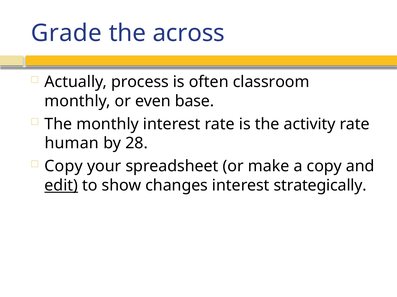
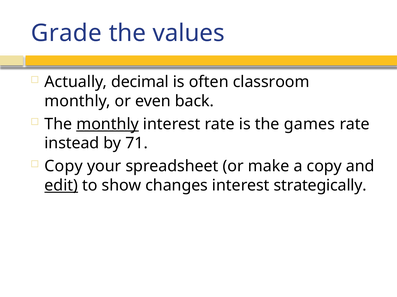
across: across -> values
process: process -> decimal
base: base -> back
monthly at (108, 124) underline: none -> present
activity: activity -> games
human: human -> instead
28: 28 -> 71
